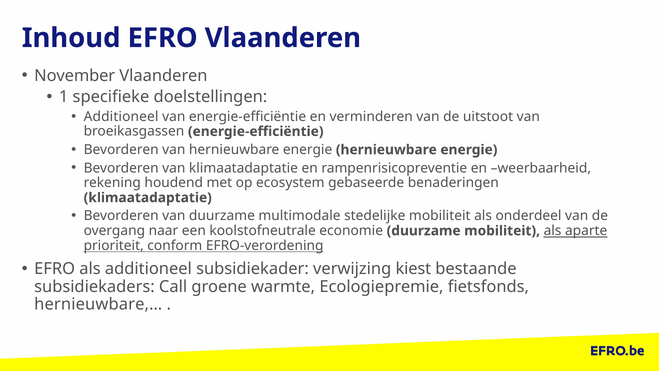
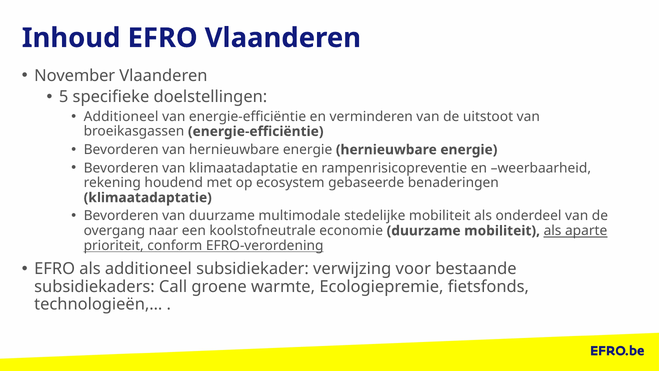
1: 1 -> 5
kiest: kiest -> voor
hernieuwbare,…: hernieuwbare,… -> technologieën,…
